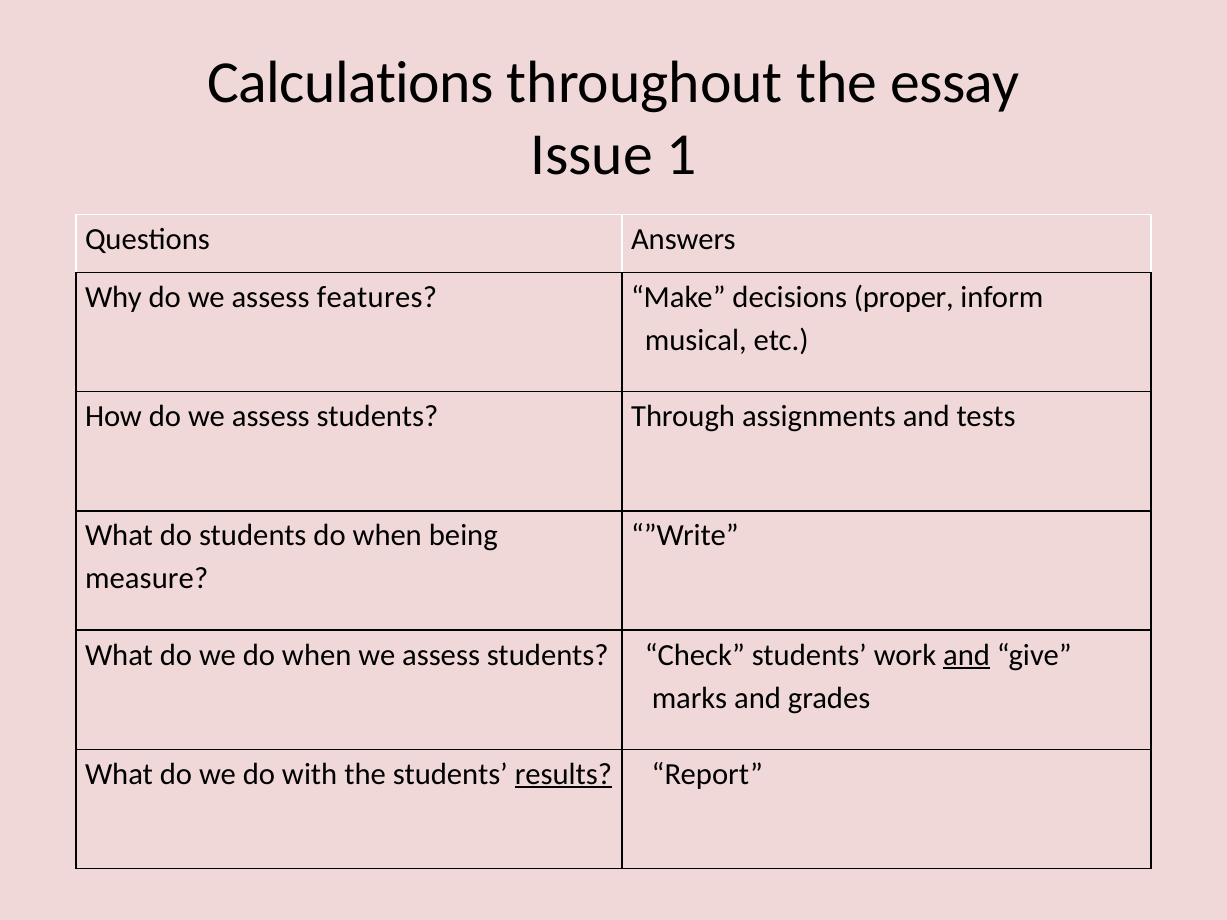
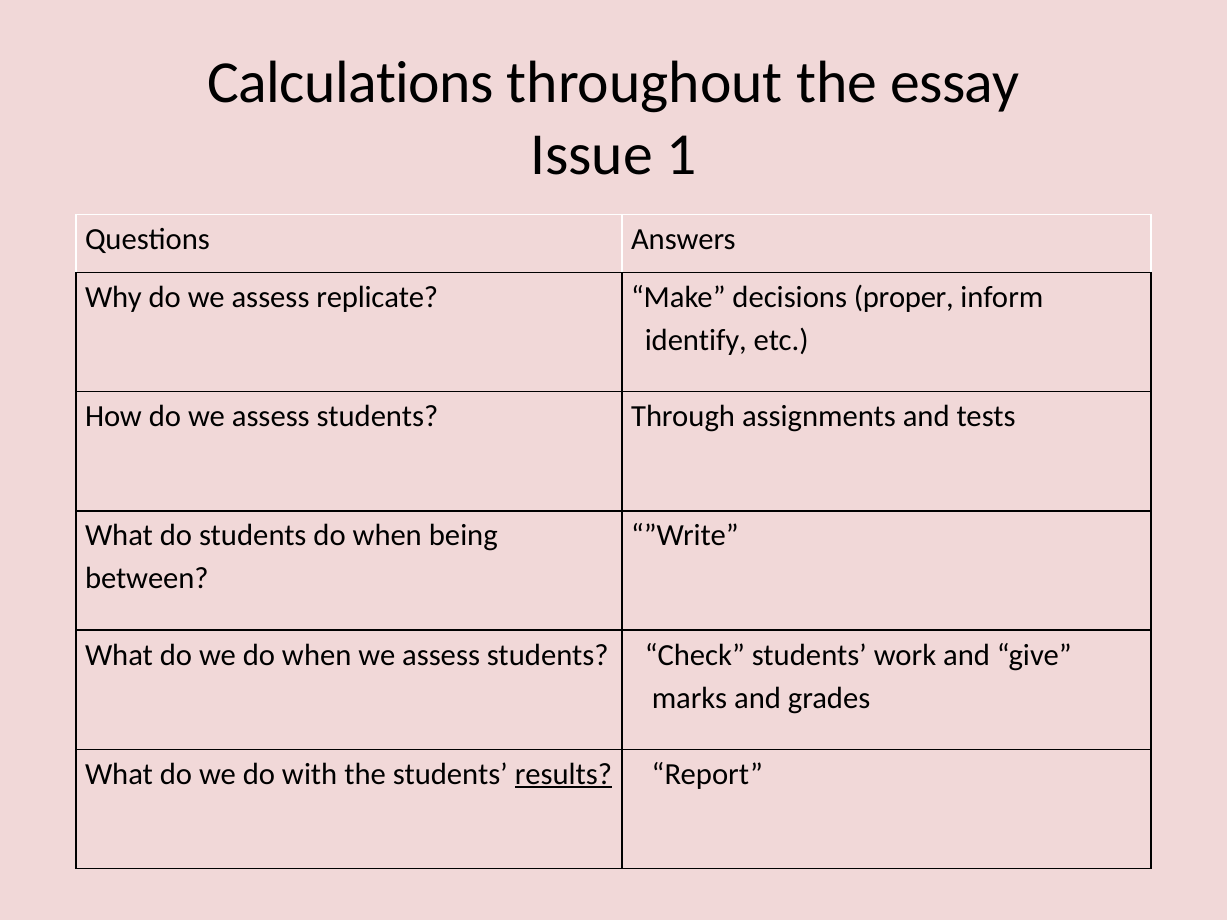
features: features -> replicate
musical: musical -> identify
measure: measure -> between
and at (967, 655) underline: present -> none
